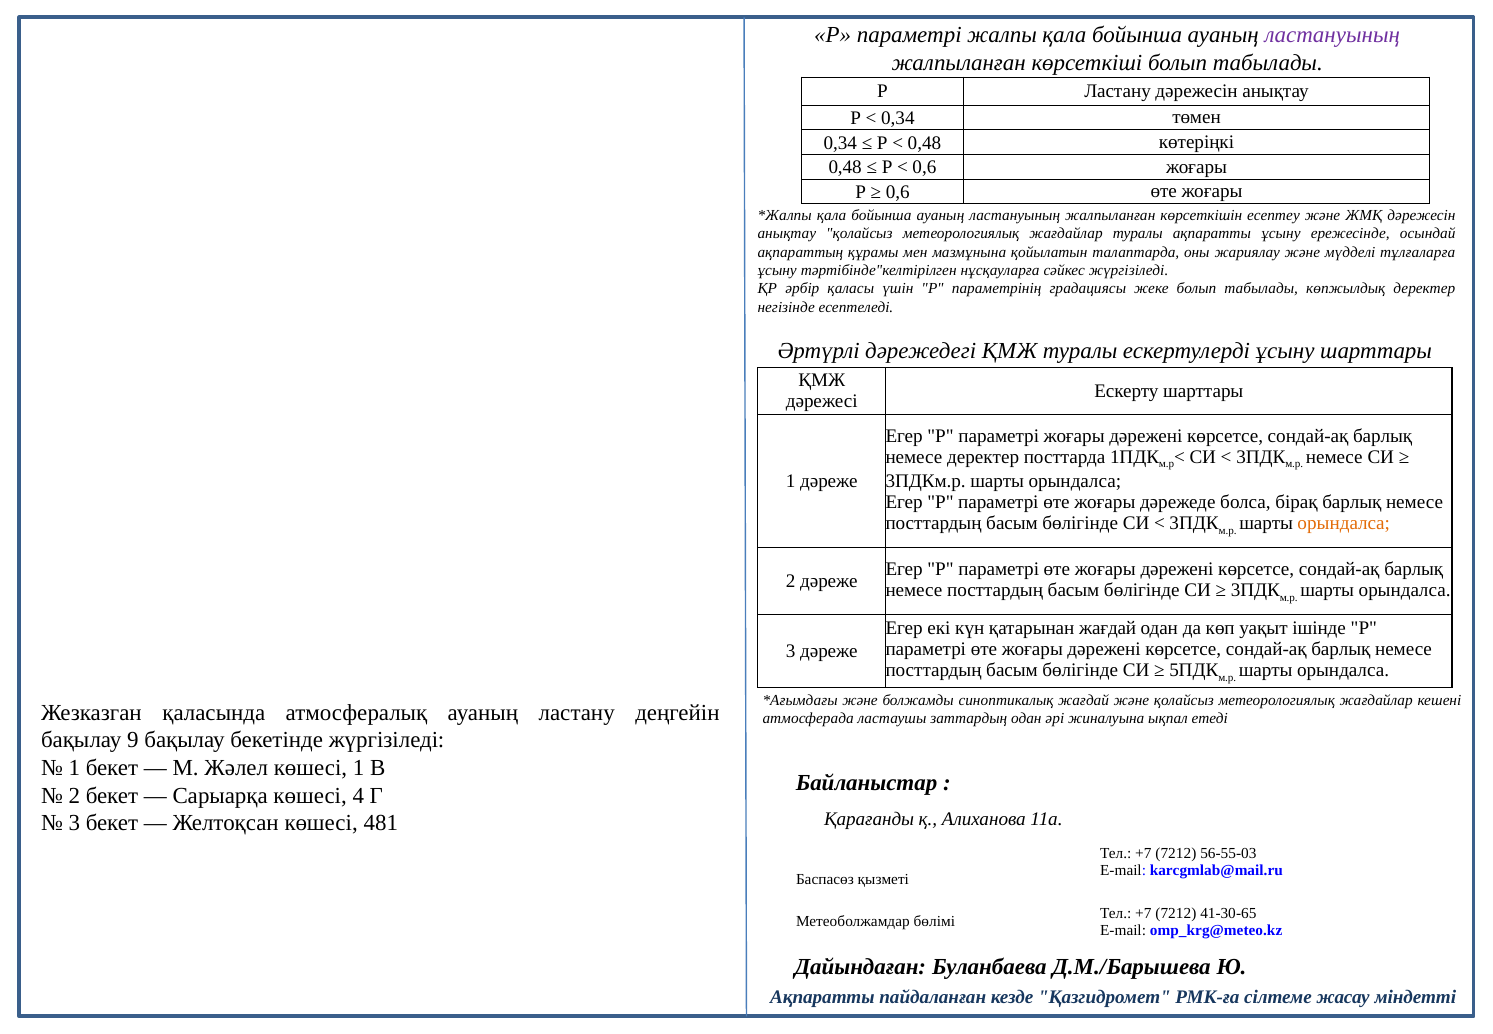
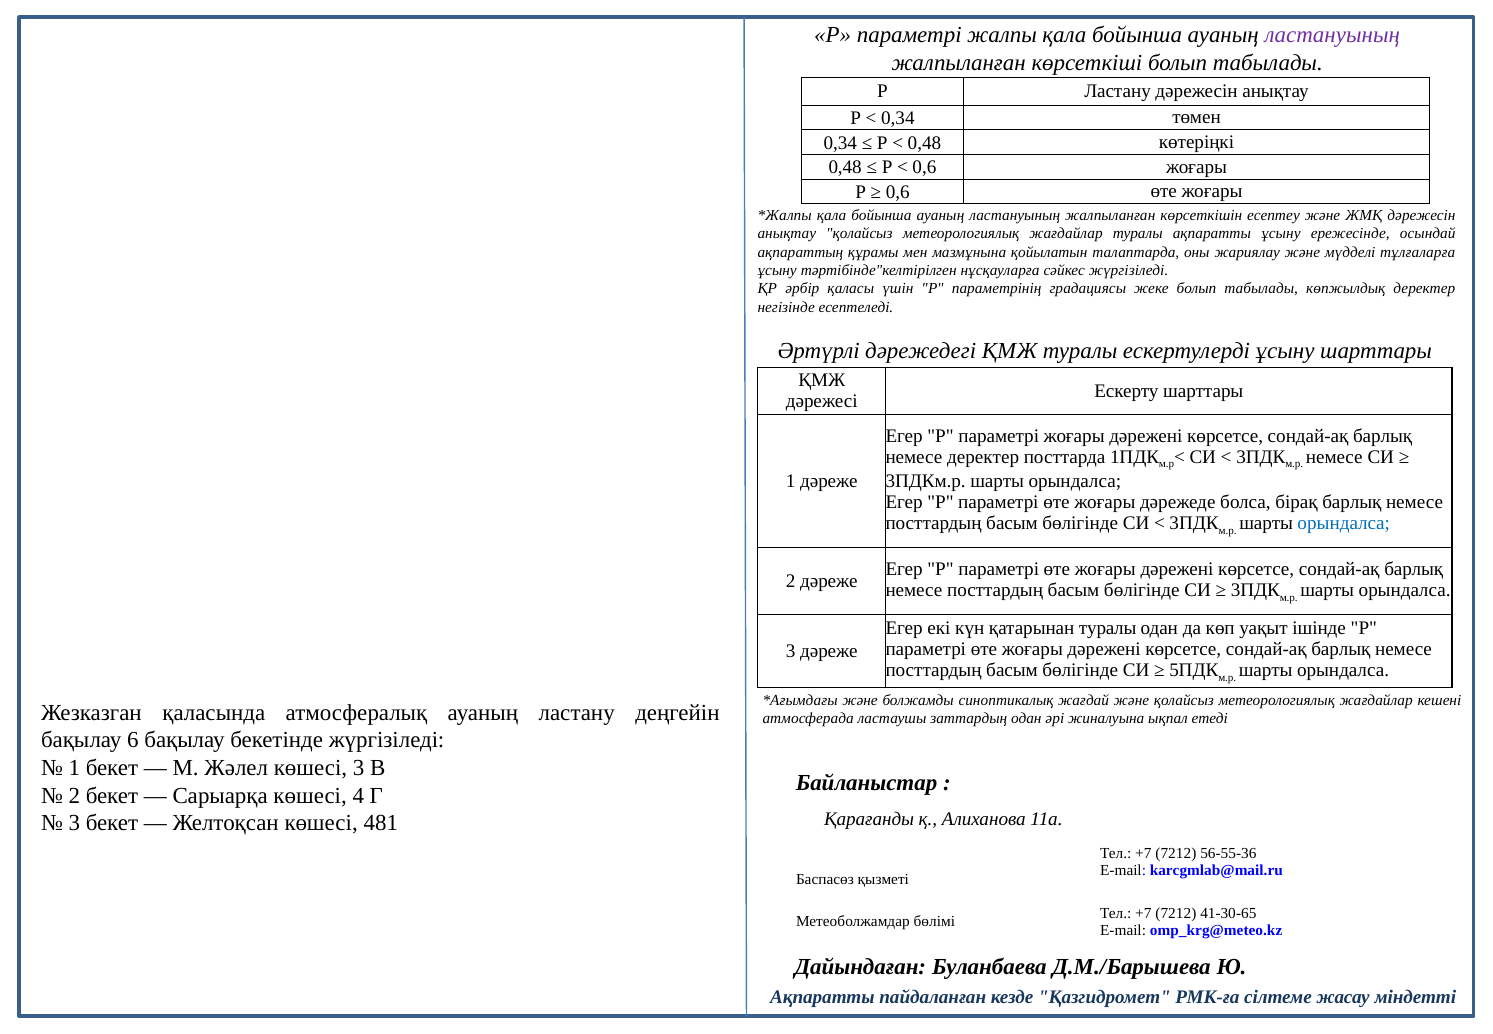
орындалса at (1344, 523) colour: orange -> blue
қатарынан жағдай: жағдай -> туралы
9: 9 -> 6
көшесі 1: 1 -> 3
56-55-03: 56-55-03 -> 56-55-36
